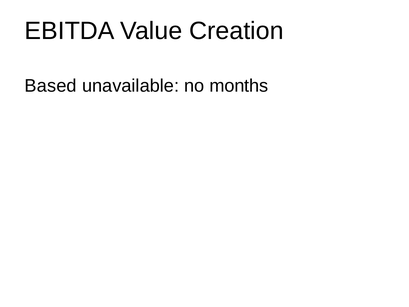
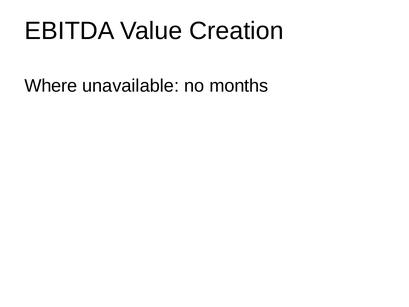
Based: Based -> Where
